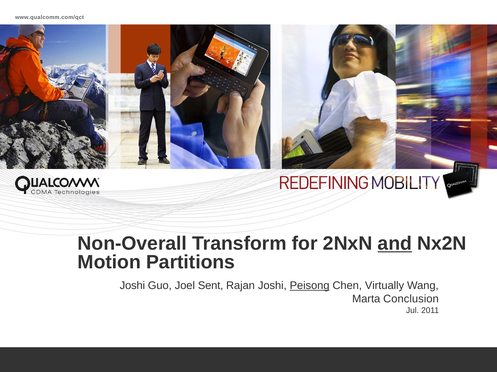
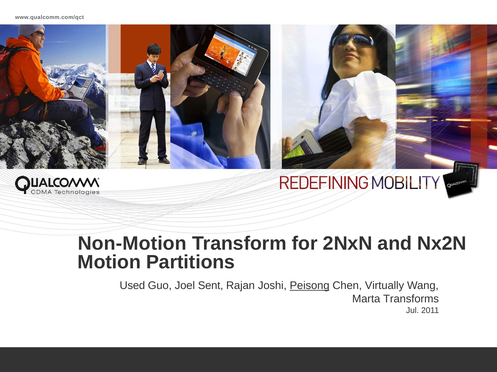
Non-Overall: Non-Overall -> Non-Motion
and underline: present -> none
Joshi at (132, 286): Joshi -> Used
Conclusion: Conclusion -> Transforms
